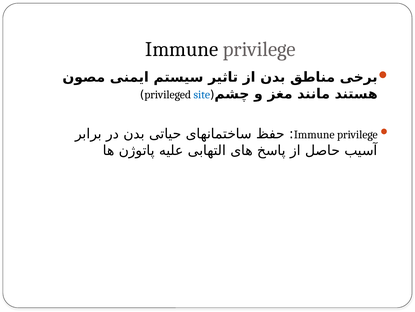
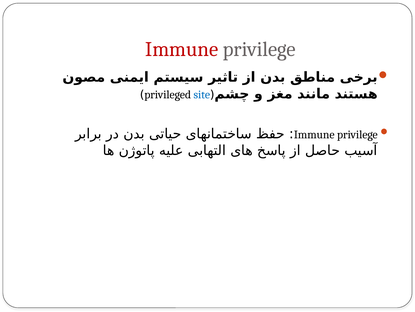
Immune at (182, 49) colour: black -> red
